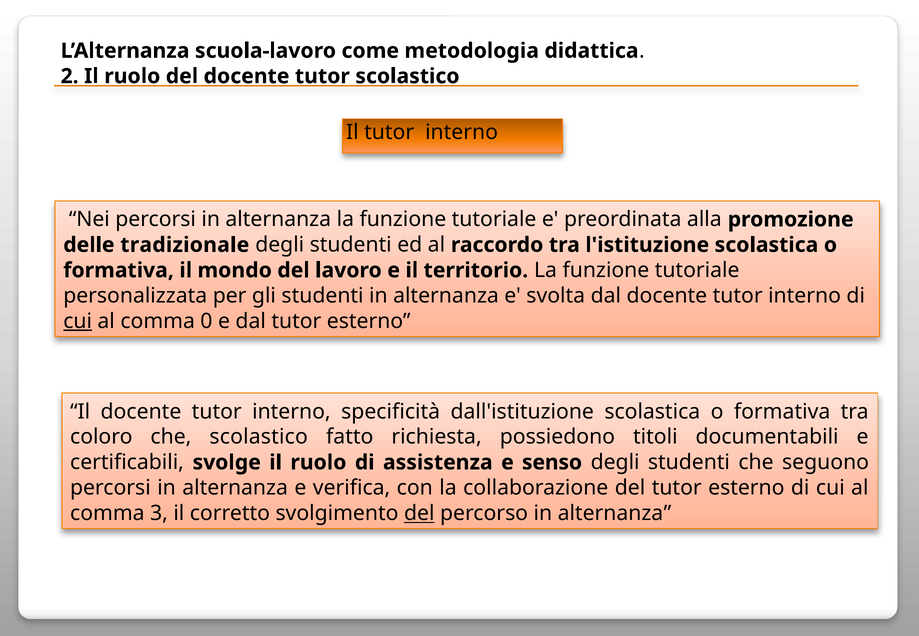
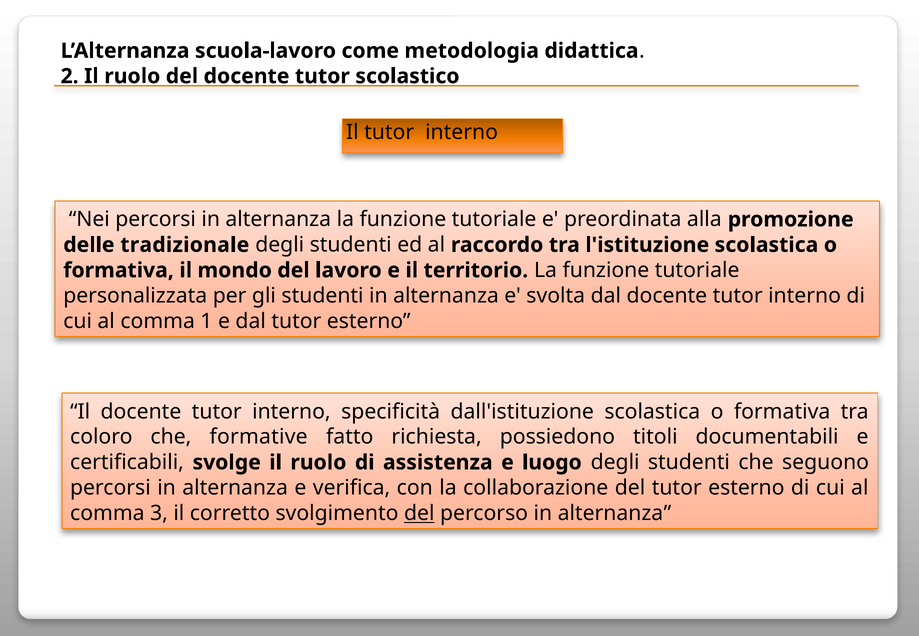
cui at (78, 321) underline: present -> none
0: 0 -> 1
che scolastico: scolastico -> formative
senso: senso -> luogo
